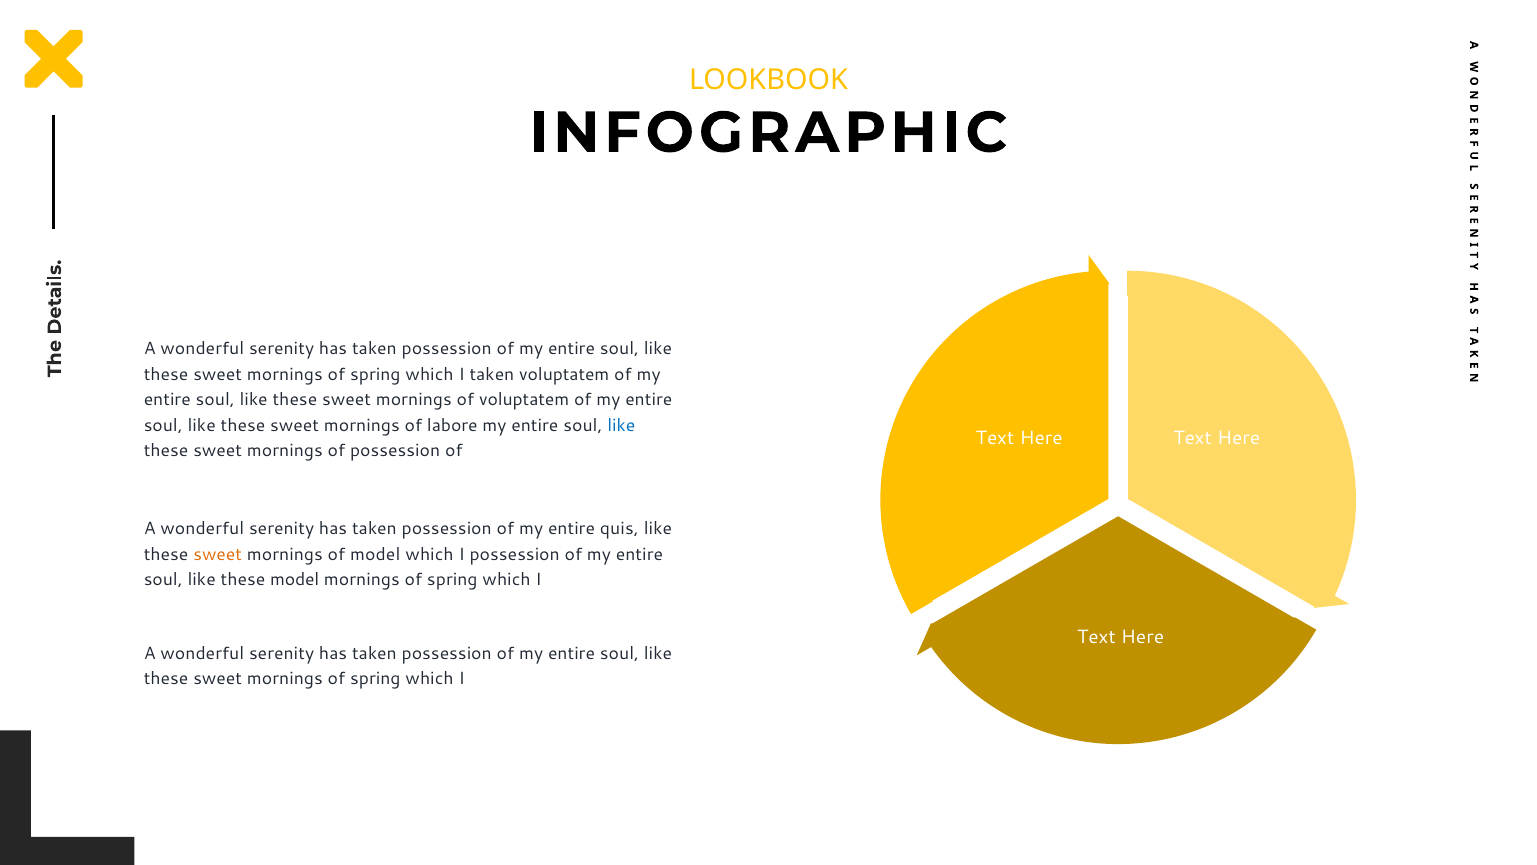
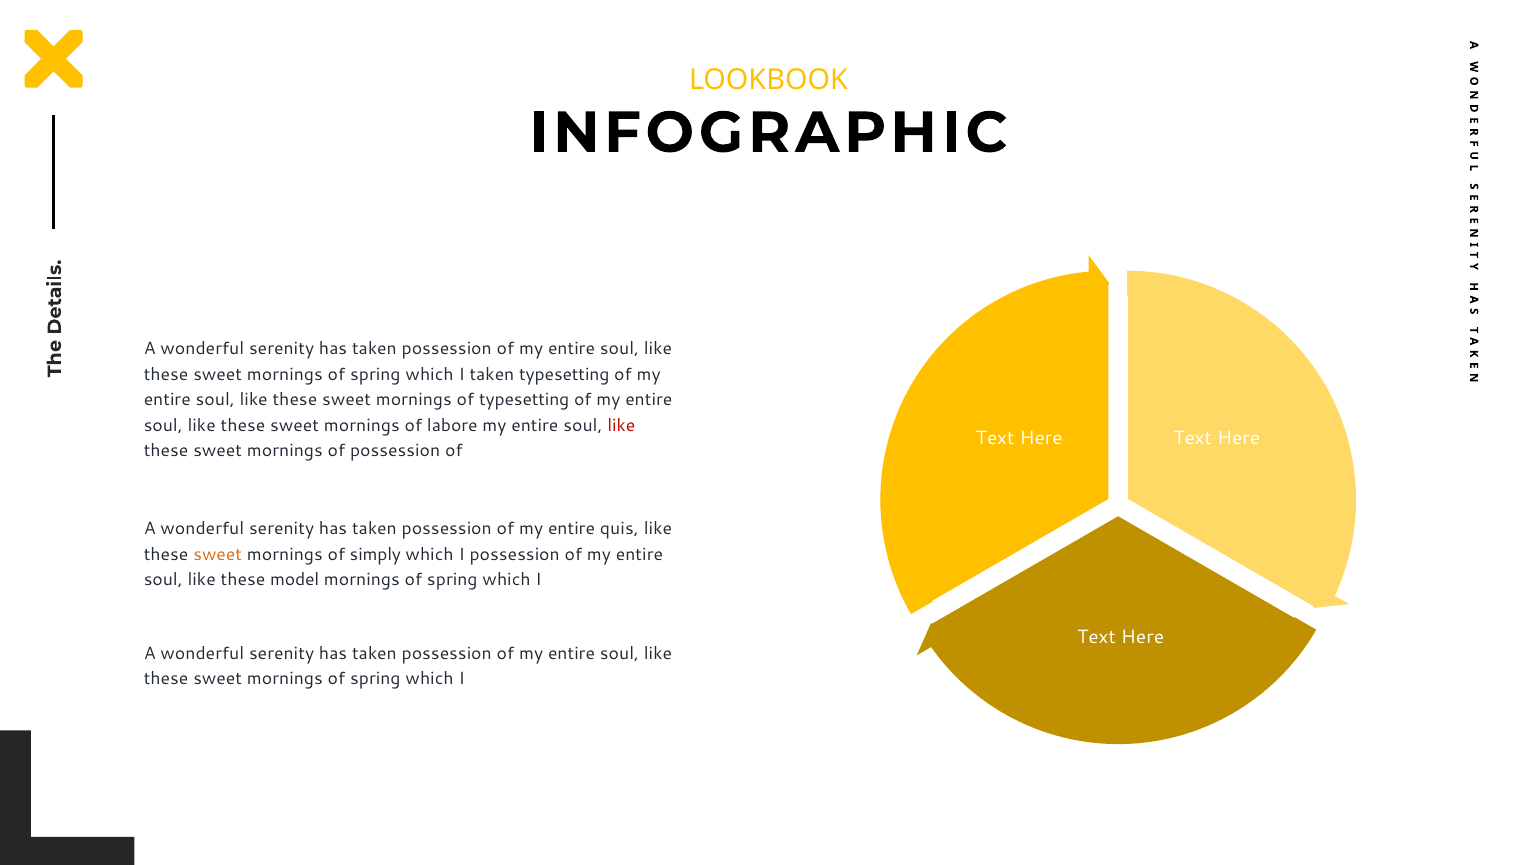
taken voluptatem: voluptatem -> typesetting
of voluptatem: voluptatem -> typesetting
like at (621, 425) colour: blue -> red
of model: model -> simply
